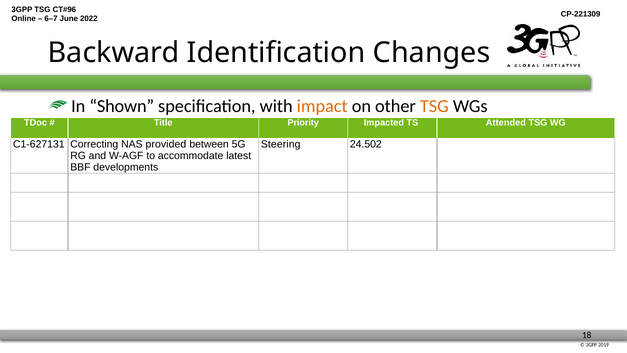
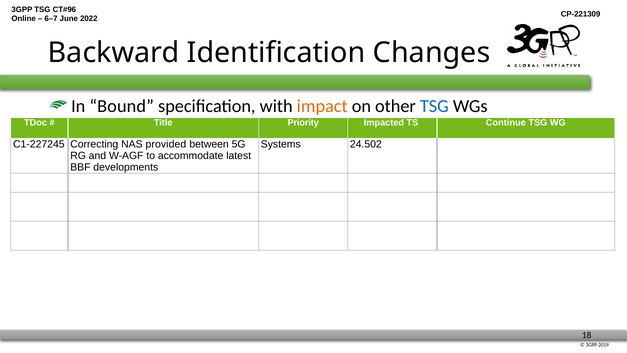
Shown: Shown -> Bound
TSG at (434, 106) colour: orange -> blue
Attended: Attended -> Continue
C1-627131: C1-627131 -> C1-227245
Steering: Steering -> Systems
